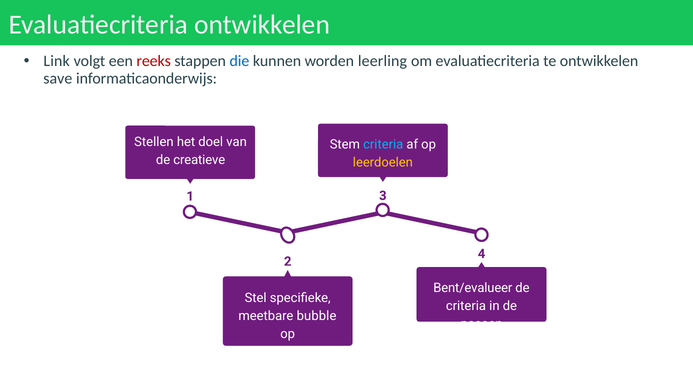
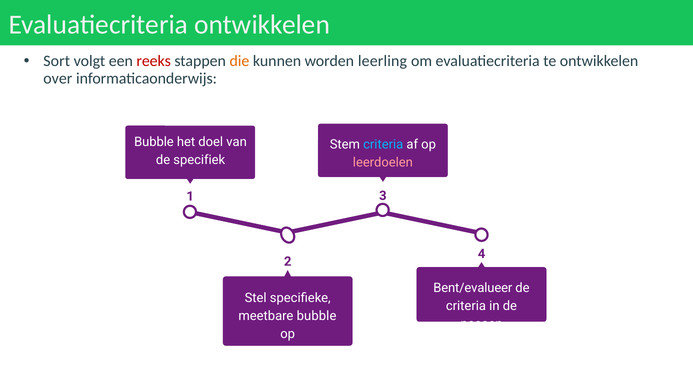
Link: Link -> Sort
die colour: blue -> orange
save: save -> over
Stellen at (154, 142): Stellen -> Bubble
creatieve: creatieve -> specifiek
leerdoelen colour: yellow -> pink
